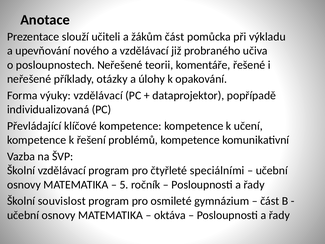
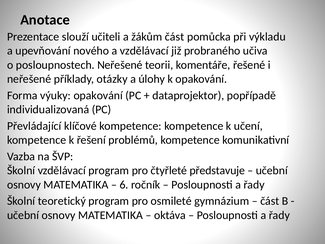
výuky vzdělávací: vzdělávací -> opakování
speciálními: speciálními -> představuje
5: 5 -> 6
souvislost: souvislost -> teoretický
